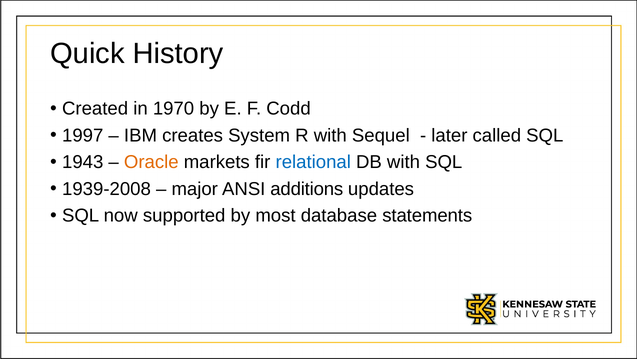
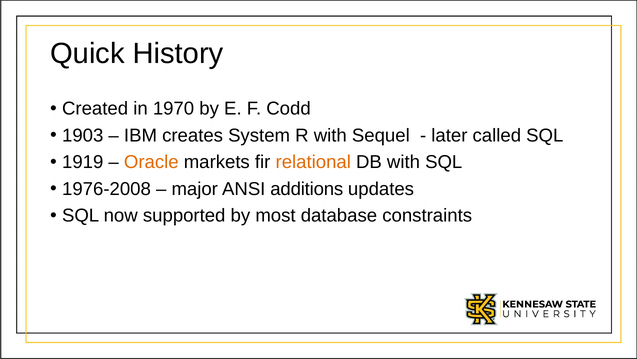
1997: 1997 -> 1903
1943: 1943 -> 1919
relational colour: blue -> orange
1939-2008: 1939-2008 -> 1976-2008
statements: statements -> constraints
